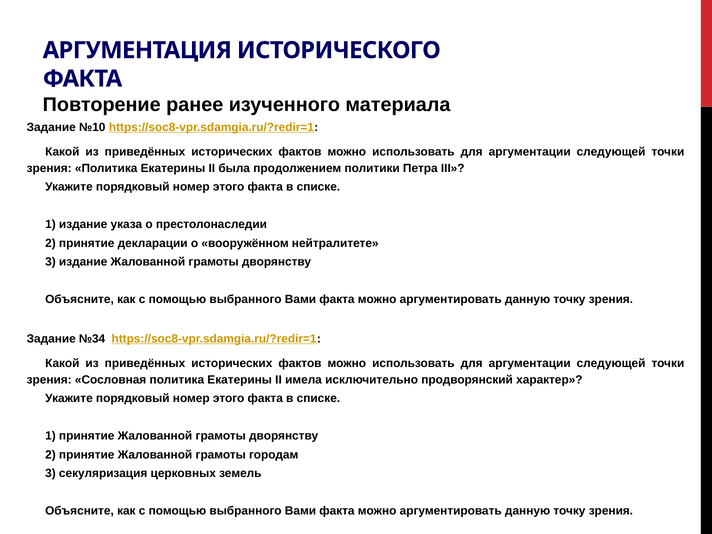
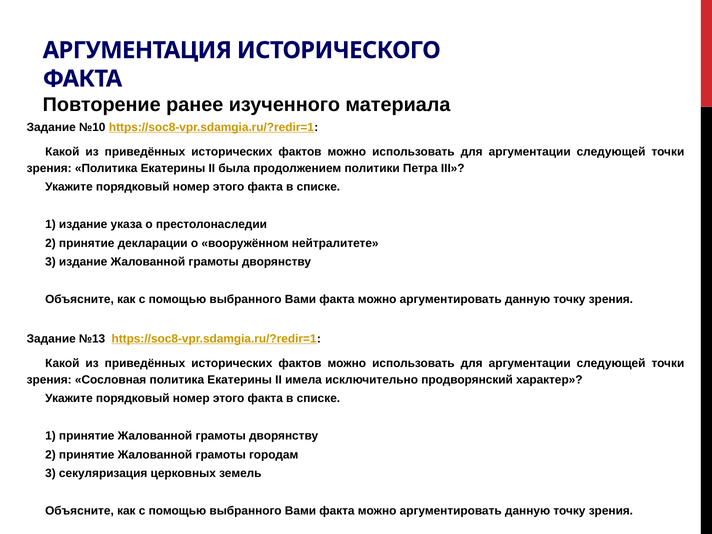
№34: №34 -> №13
